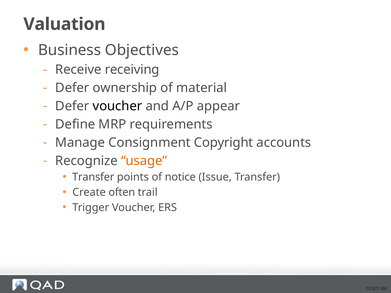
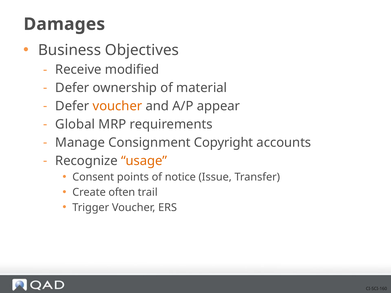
Valuation: Valuation -> Damages
receiving: receiving -> modified
voucher at (117, 106) colour: black -> orange
Define: Define -> Global
Transfer at (93, 177): Transfer -> Consent
